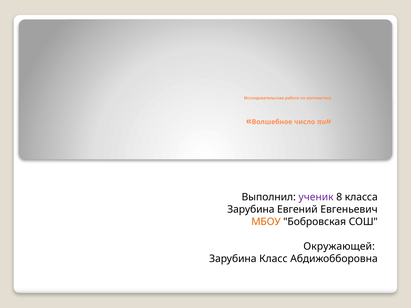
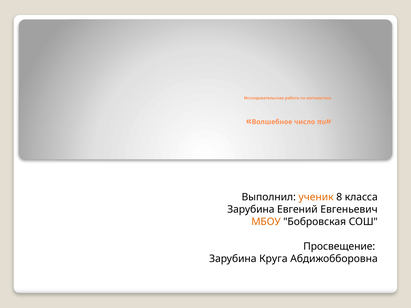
ученик colour: purple -> orange
Окружающей: Окружающей -> Просвещение
Класс: Класс -> Круга
